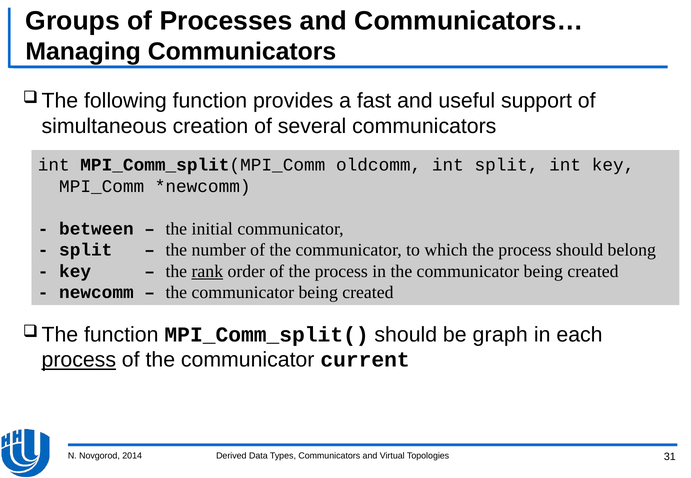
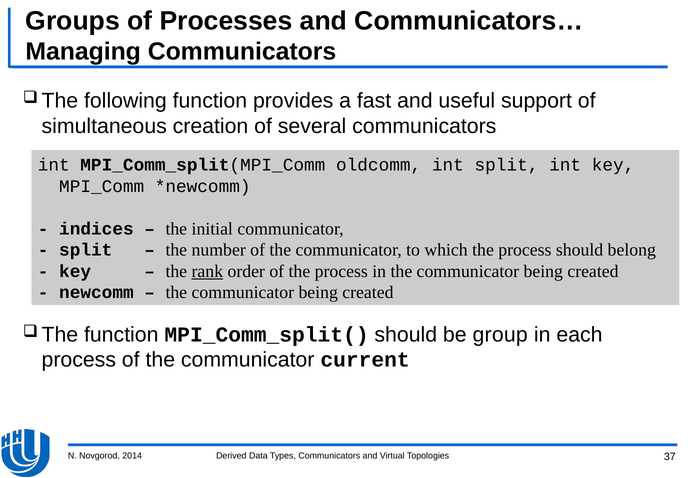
between: between -> indices
graph: graph -> group
process at (79, 360) underline: present -> none
31: 31 -> 37
